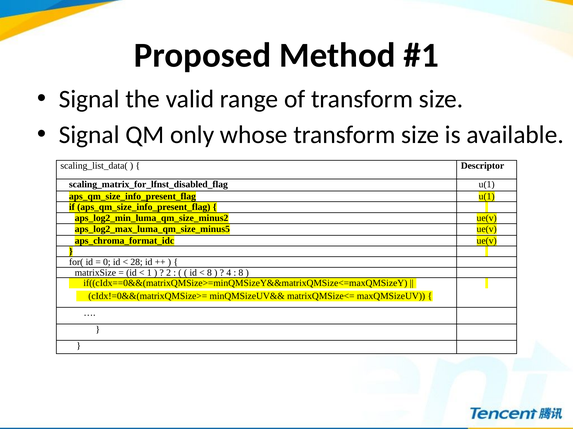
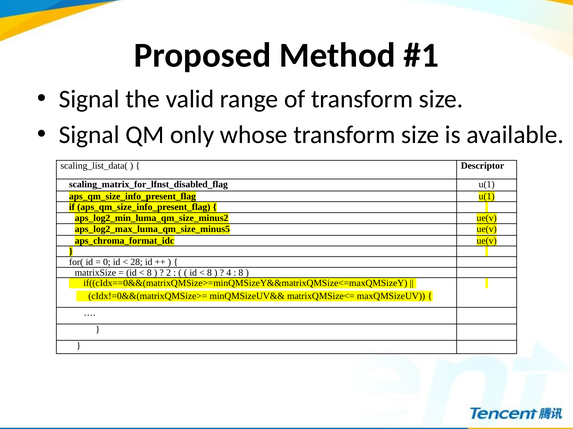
1 at (149, 273): 1 -> 8
